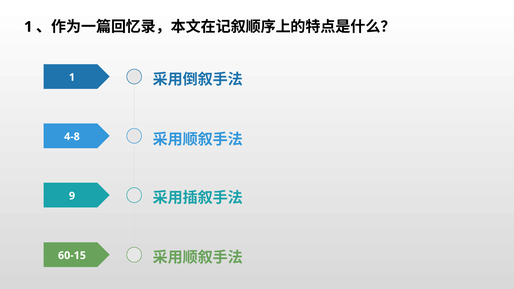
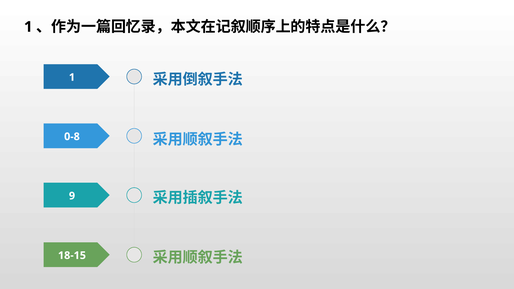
4-8: 4-8 -> 0-8
60-15: 60-15 -> 18-15
